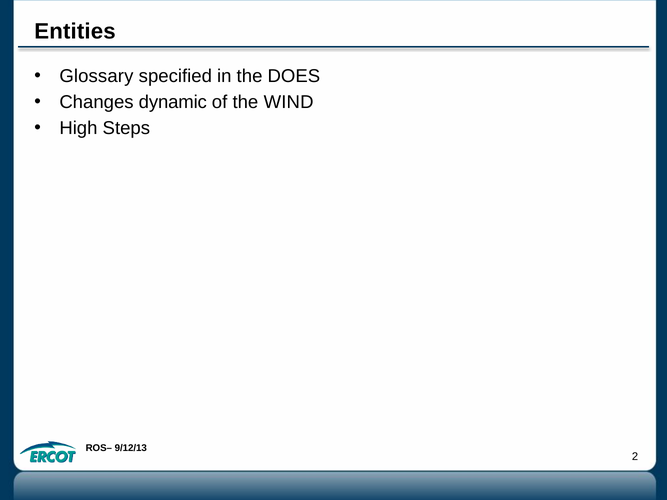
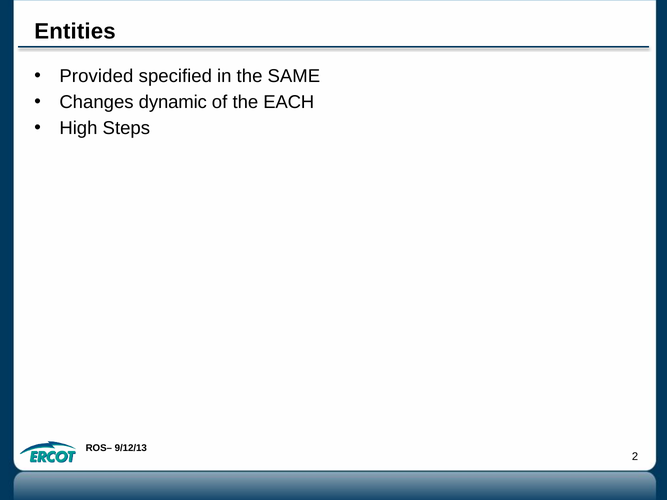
Glossary: Glossary -> Provided
DOES: DOES -> SAME
WIND: WIND -> EACH
